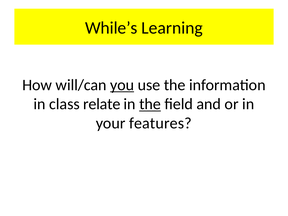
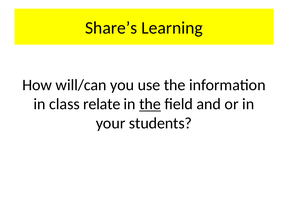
While’s: While’s -> Share’s
you underline: present -> none
features: features -> students
